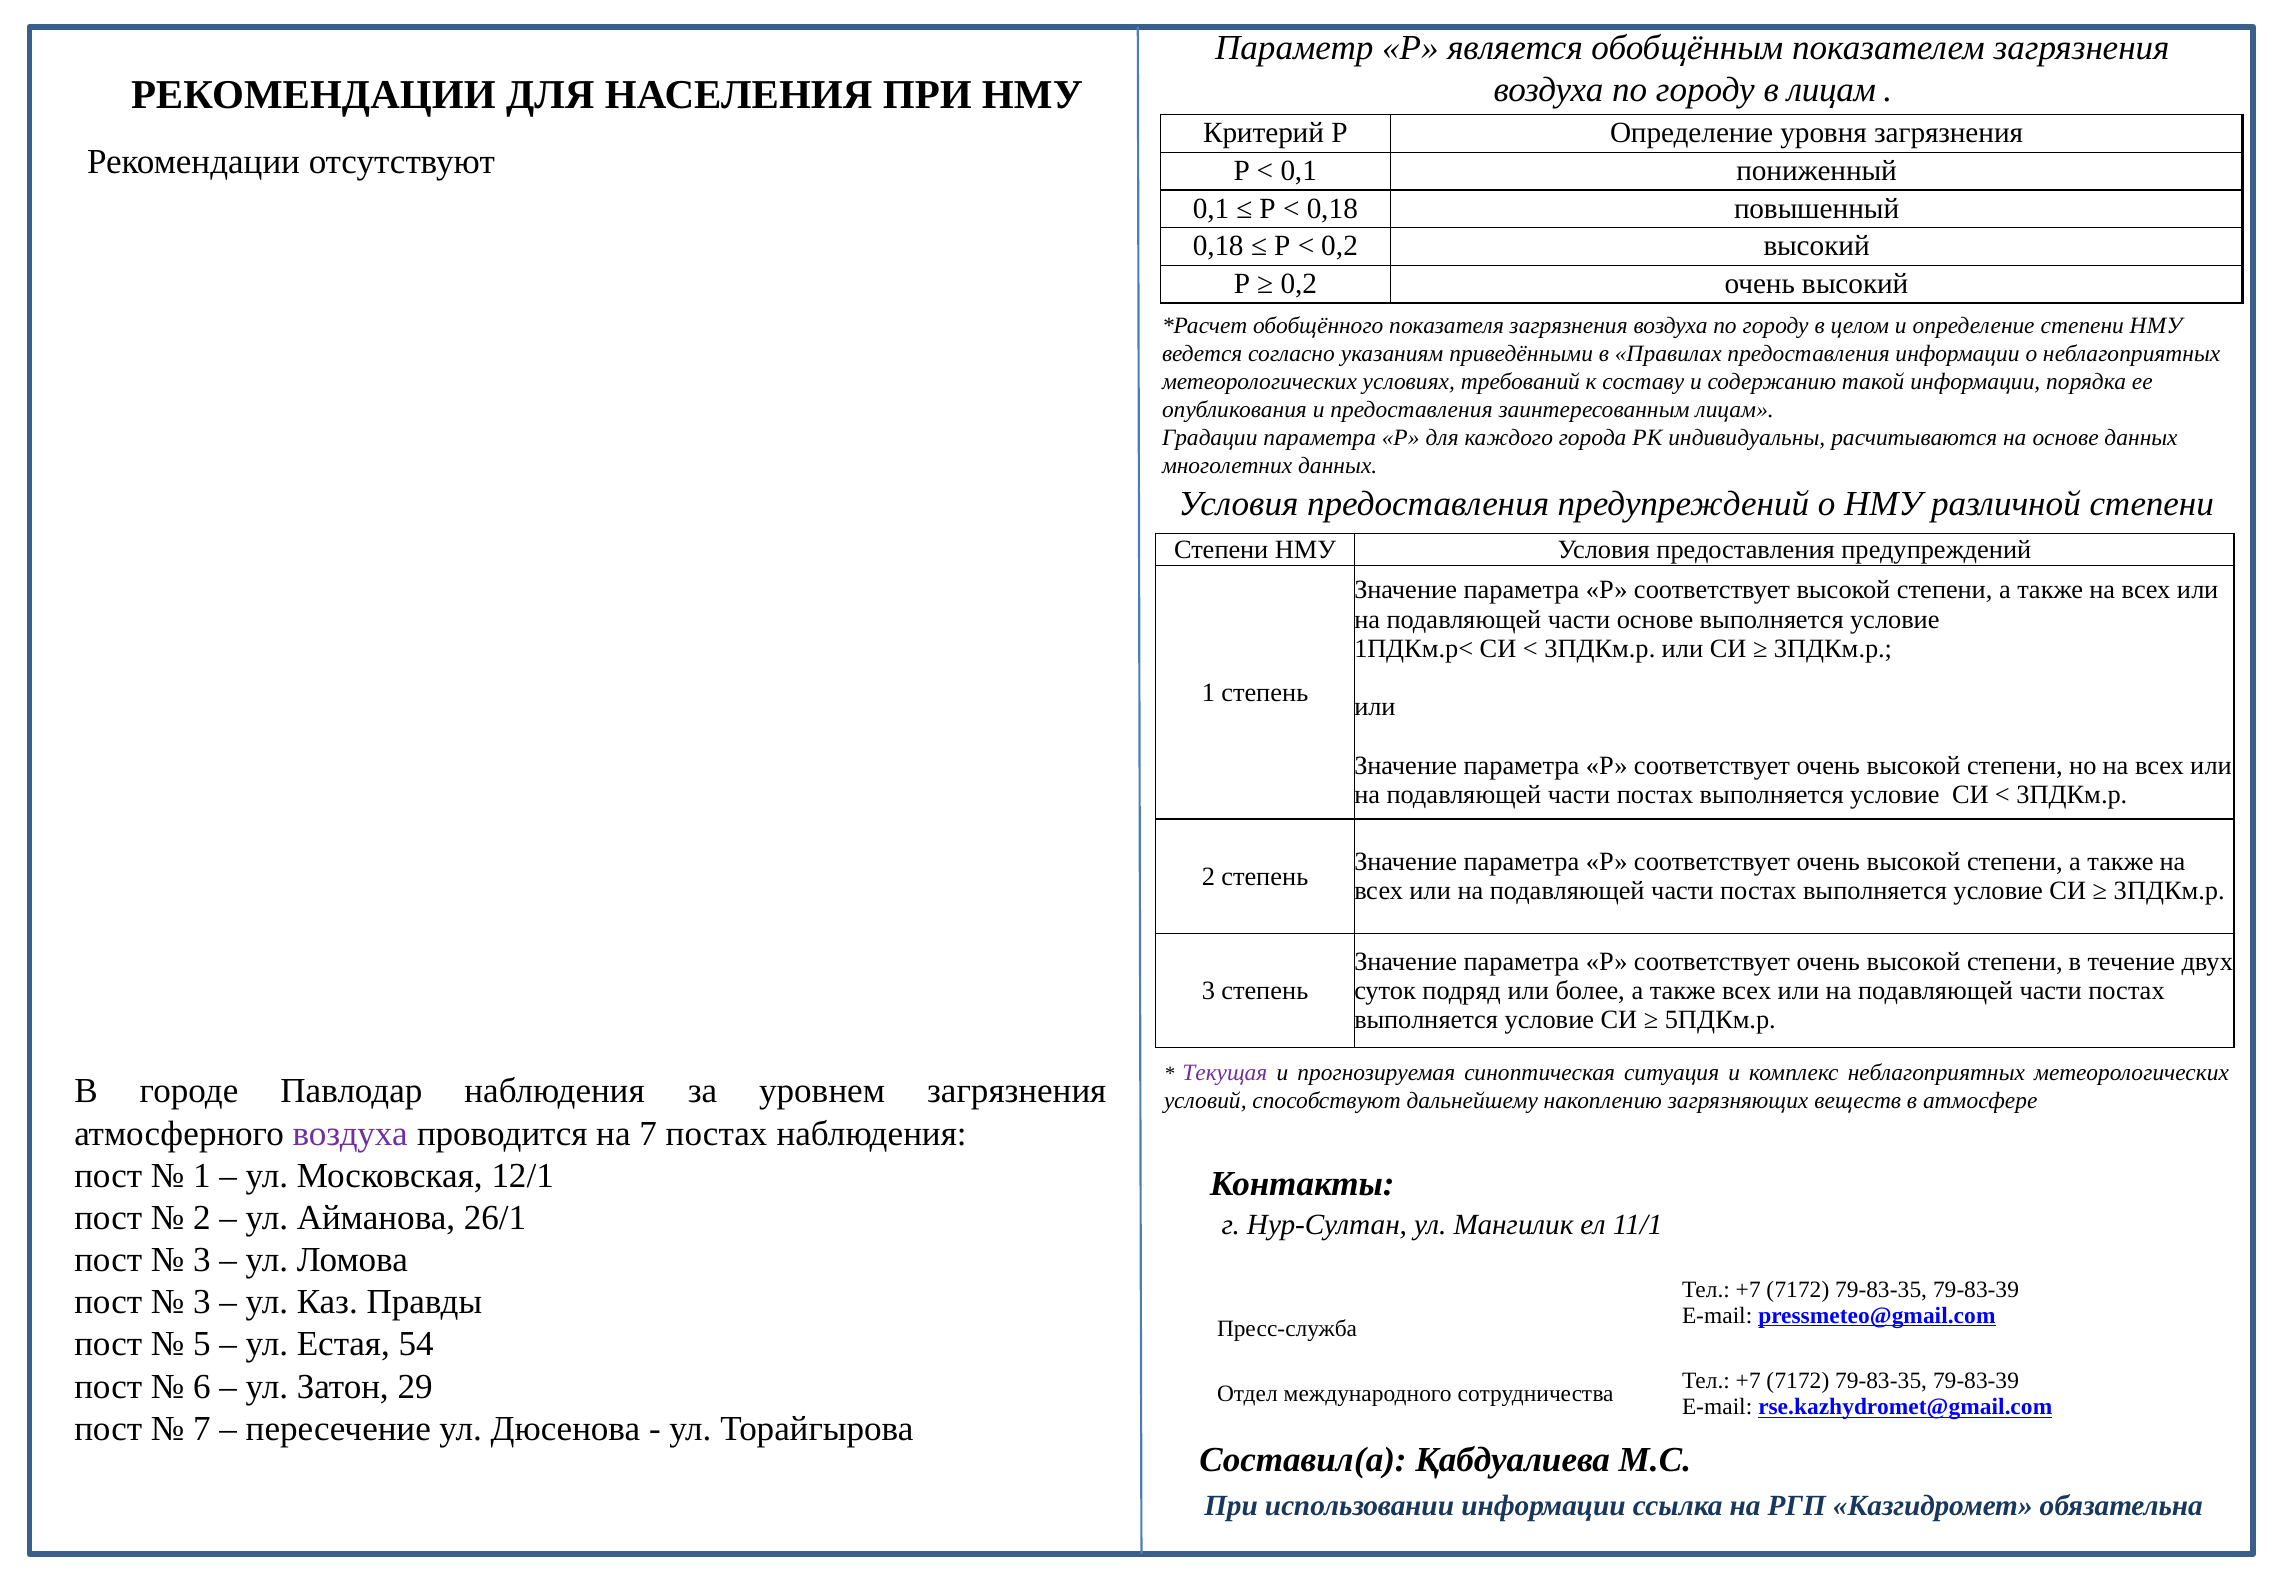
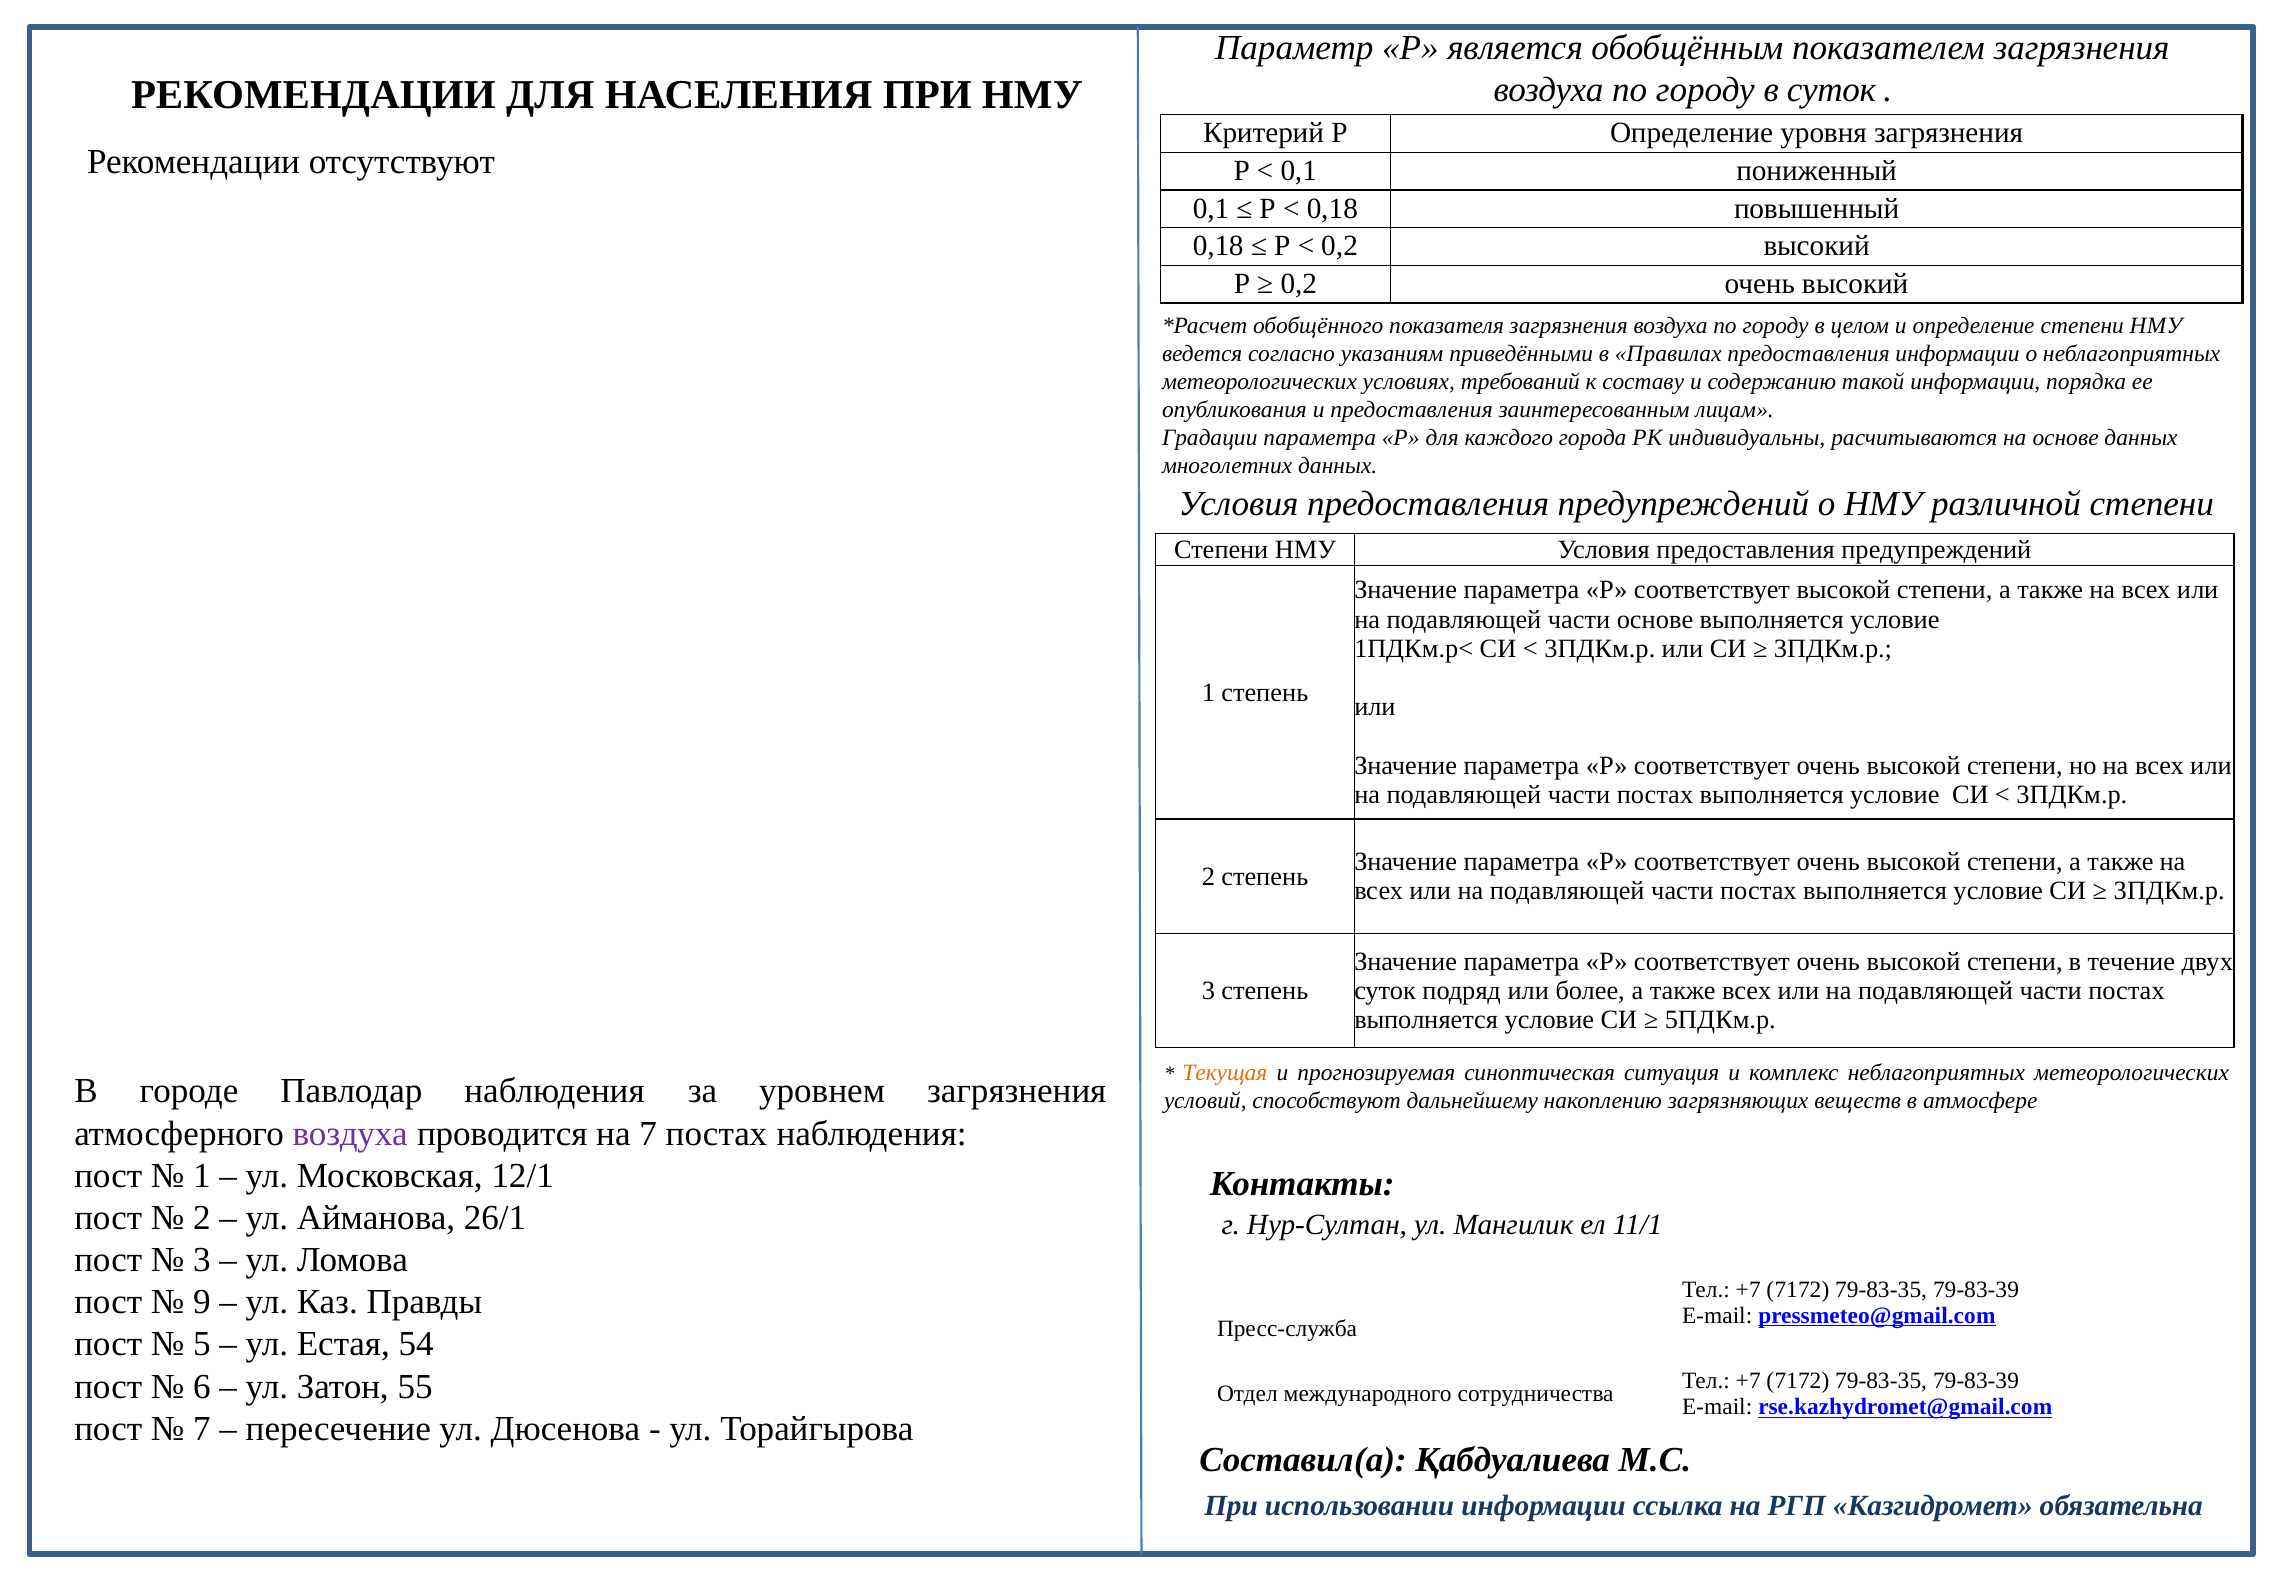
в лицам: лицам -> суток
Текущая colour: purple -> orange
3 at (202, 1302): 3 -> 9
29: 29 -> 55
